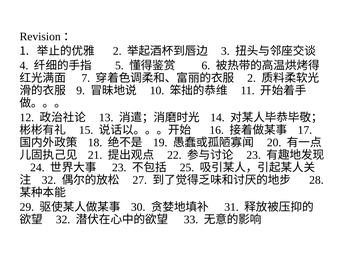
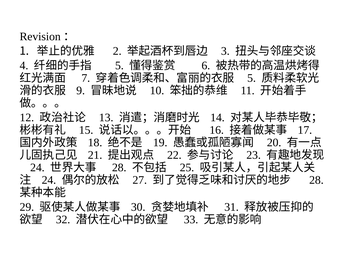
2 at (252, 78): 2 -> 5
23 at (119, 167): 23 -> 28
32 at (49, 180): 32 -> 24
